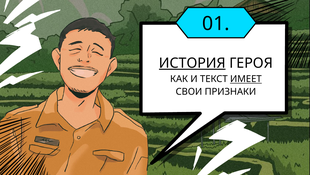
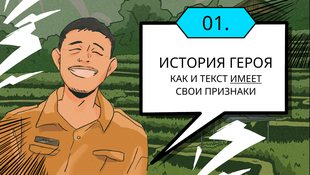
ИСТОРИЯ underline: present -> none
